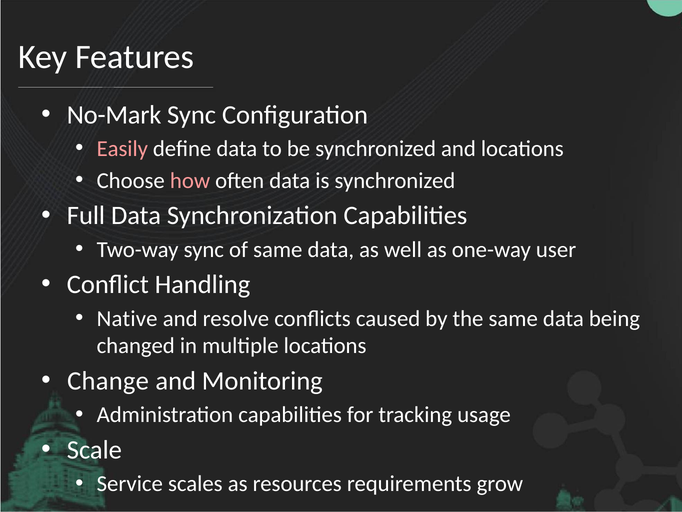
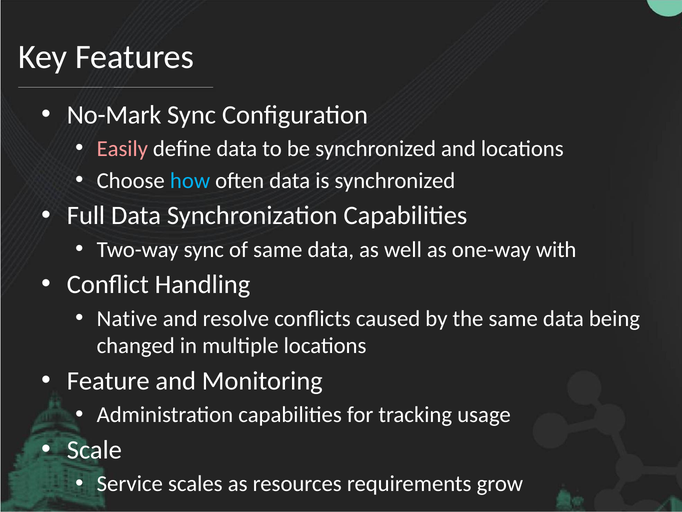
how colour: pink -> light blue
user: user -> with
Change: Change -> Feature
